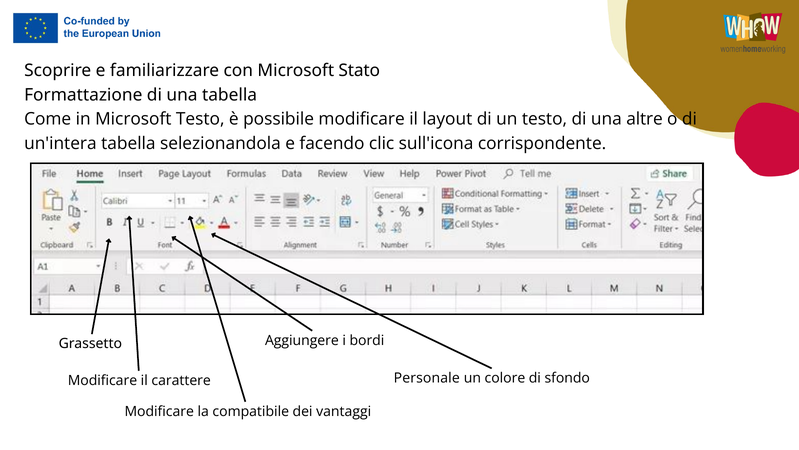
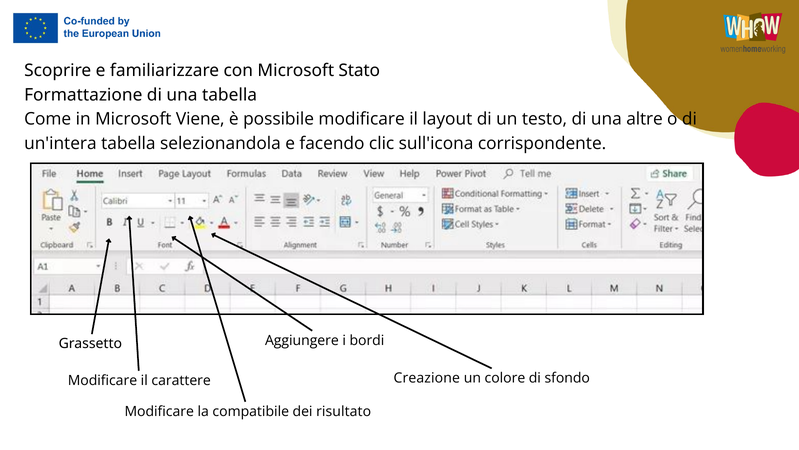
Microsoft Testo: Testo -> Viene
Personale: Personale -> Creazione
vantaggi: vantaggi -> risultato
